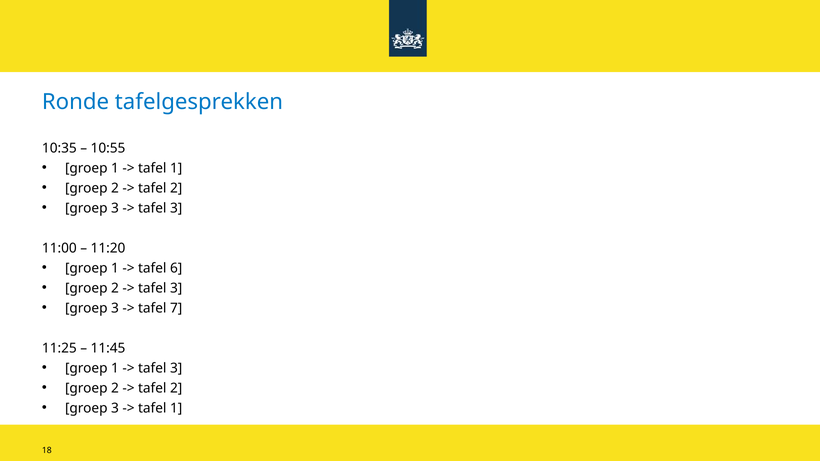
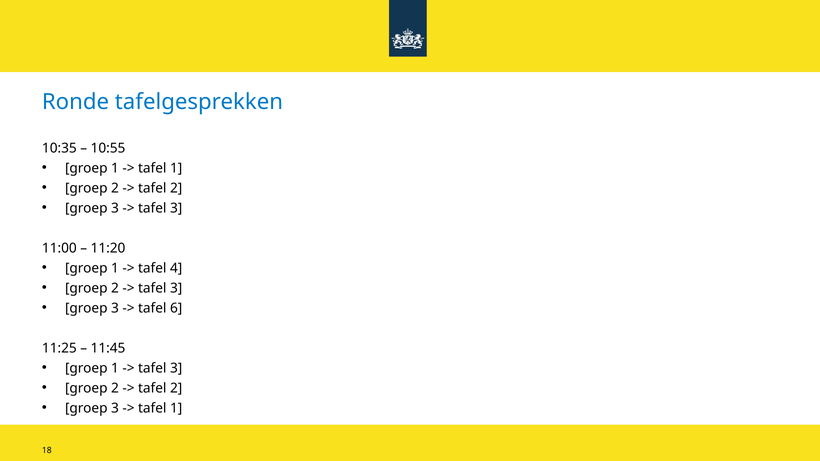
6: 6 -> 4
7: 7 -> 6
